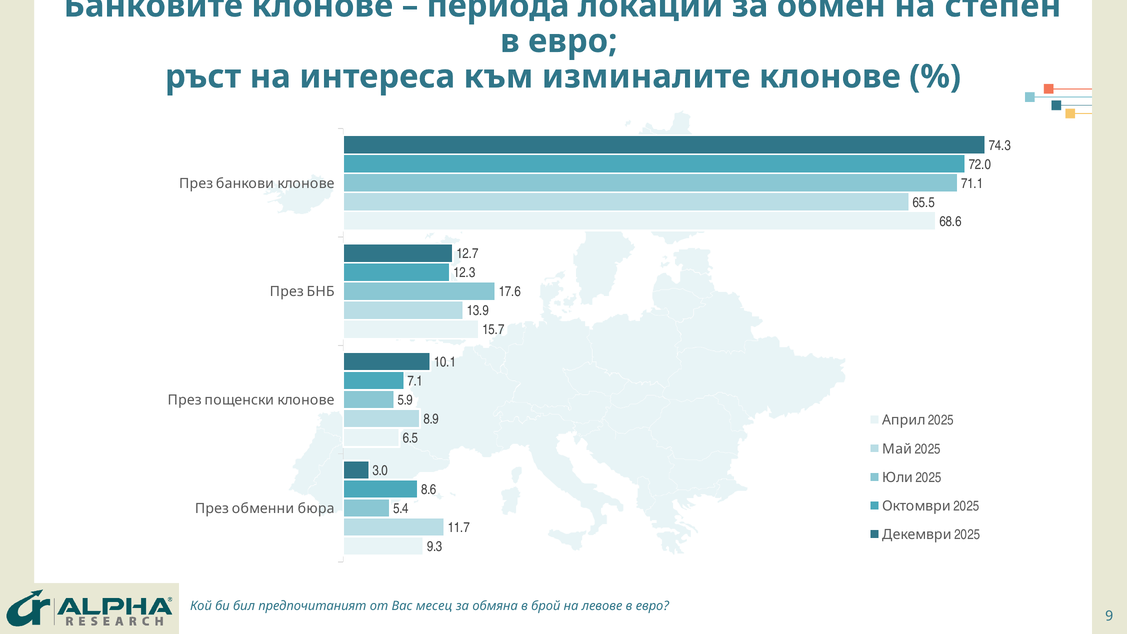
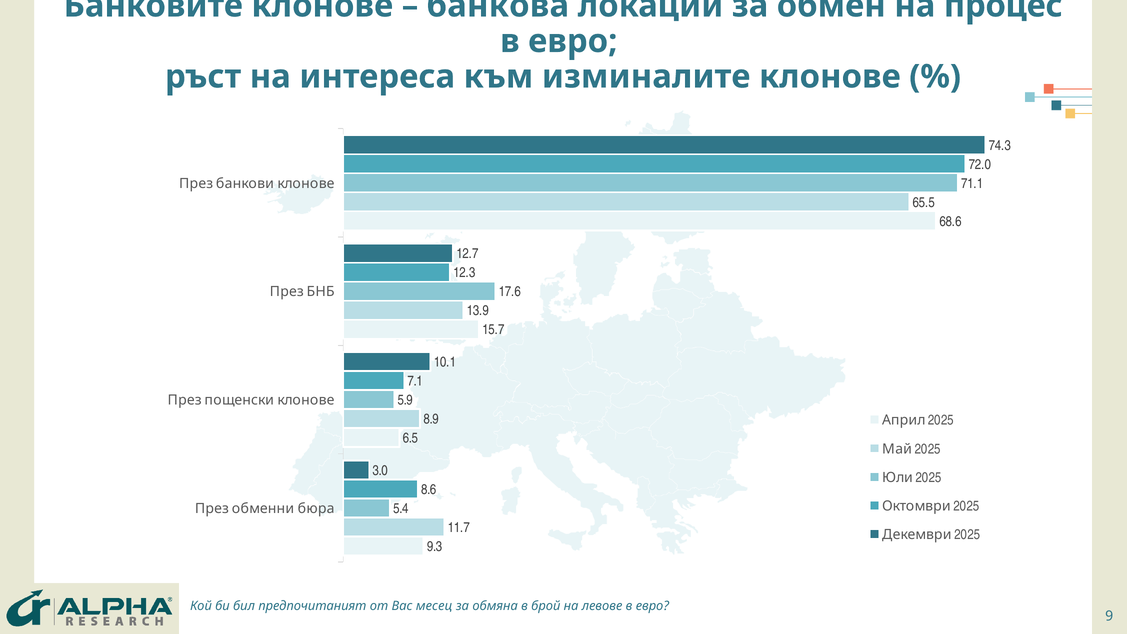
периода: периода -> банкова
степен: степен -> процес
